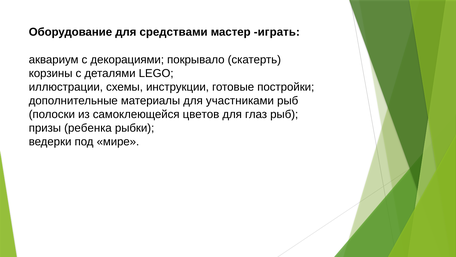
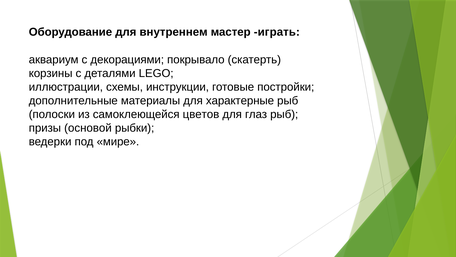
средствами: средствами -> внутреннем
участниками: участниками -> характерные
ребенка: ребенка -> основой
